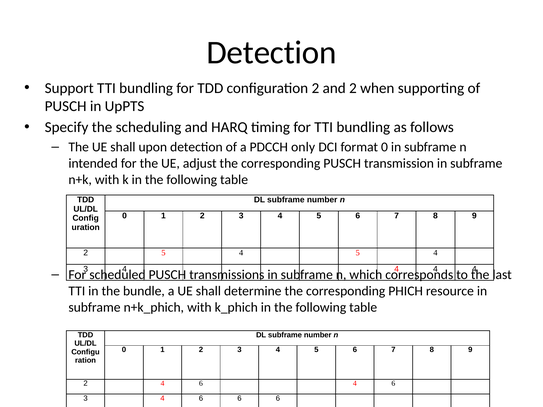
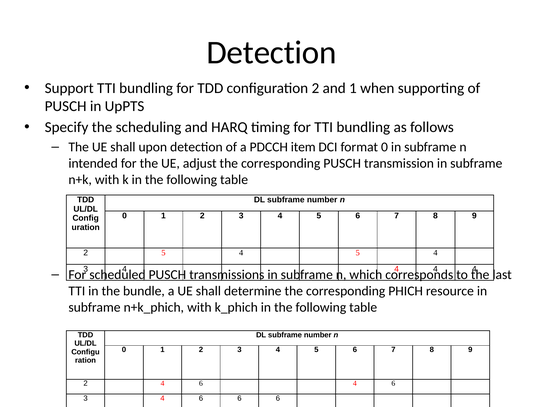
and 2: 2 -> 1
only: only -> item
